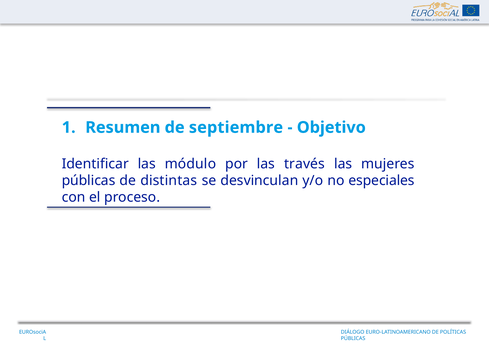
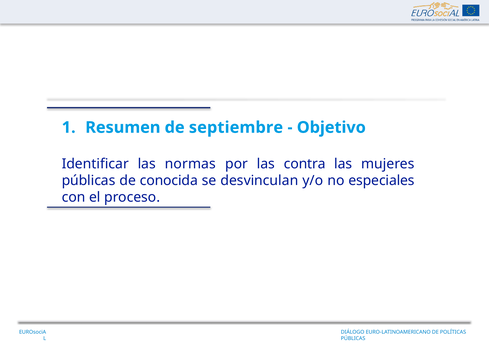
módulo: módulo -> normas
través: través -> contra
distintas: distintas -> conocida
